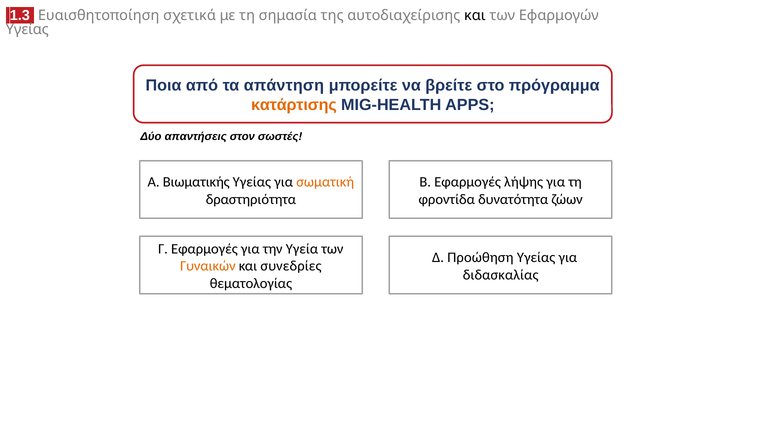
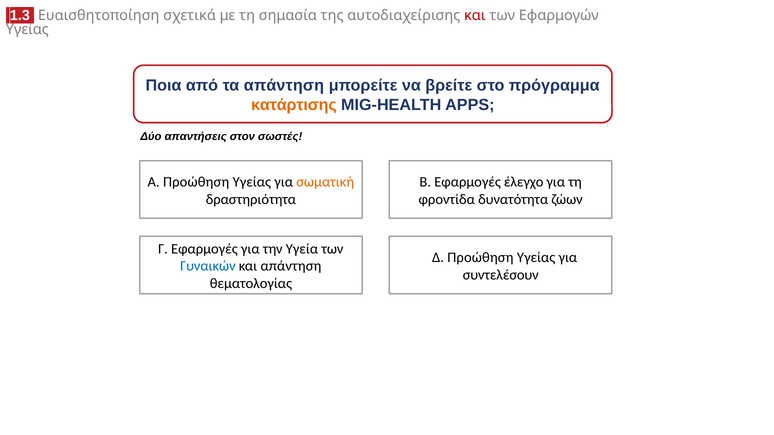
και at (475, 16) colour: black -> red
A Βιωματικής: Βιωματικής -> Προώθηση
λήψης: λήψης -> έλεγχο
Γυναικών colour: orange -> blue
και συνεδρίες: συνεδρίες -> απάντηση
διδασκαλίας: διδασκαλίας -> συντελέσουν
